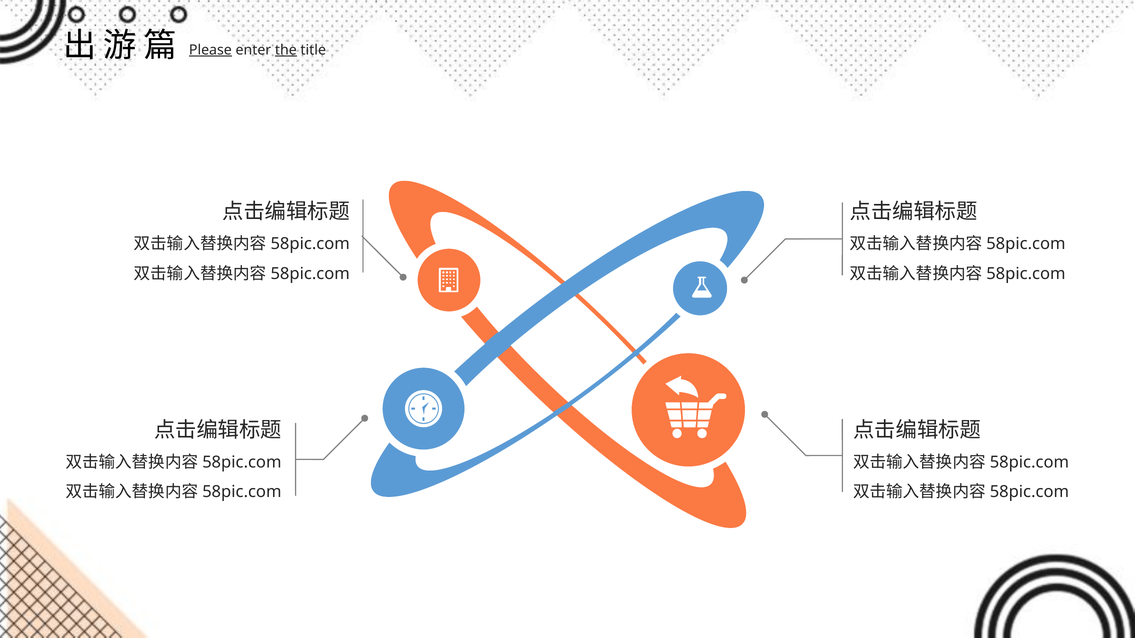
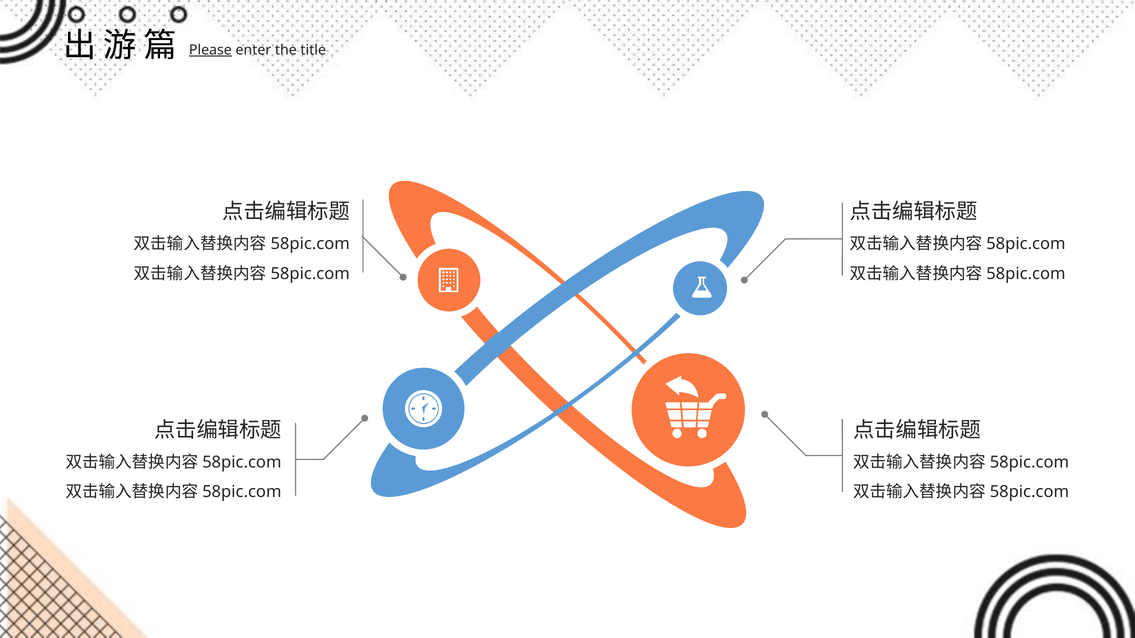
the underline: present -> none
